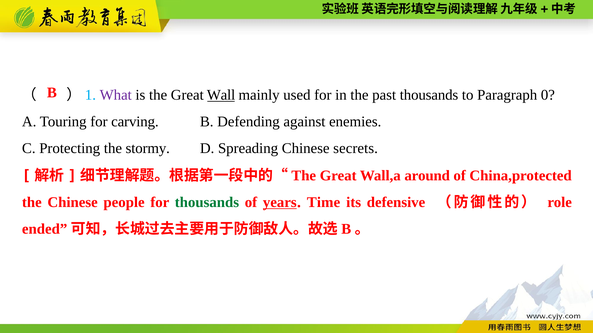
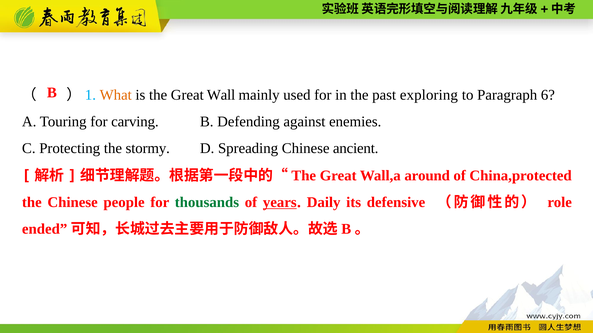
What colour: purple -> orange
Wall underline: present -> none
past thousands: thousands -> exploring
0: 0 -> 6
secrets: secrets -> ancient
Time: Time -> Daily
